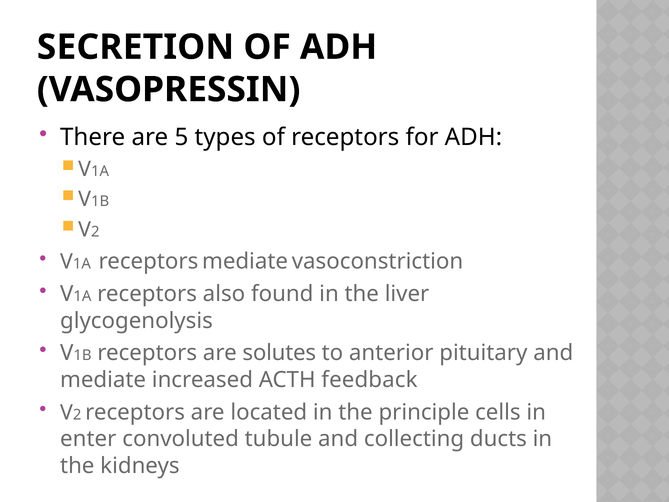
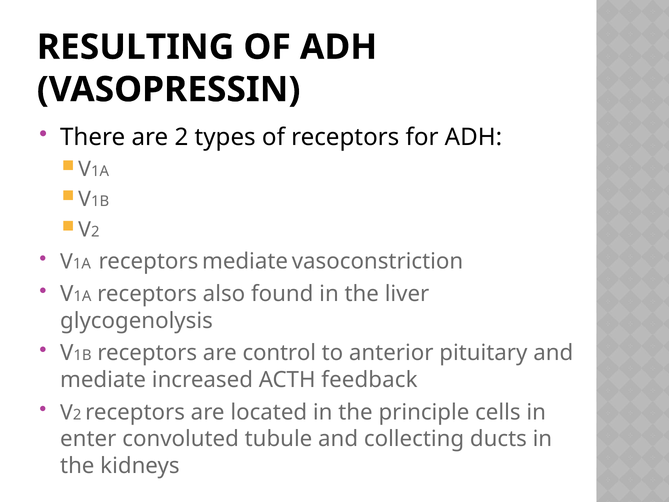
SECRETION: SECRETION -> RESULTING
are 5: 5 -> 2
solutes: solutes -> control
